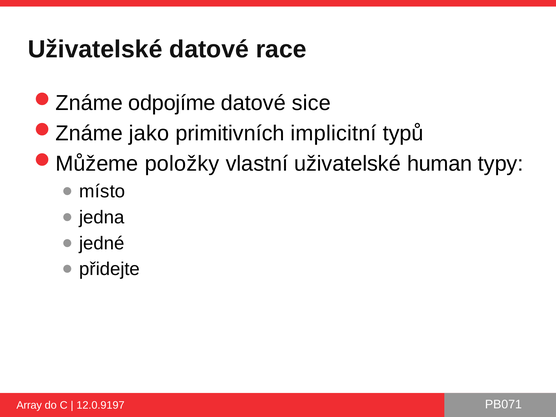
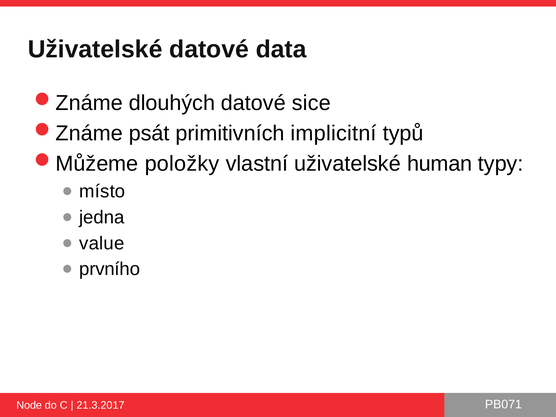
race: race -> data
odpojíme: odpojíme -> dlouhých
jako: jako -> psát
jedné: jedné -> value
přidejte: přidejte -> prvního
Array: Array -> Node
12.0.9197: 12.0.9197 -> 21.3.2017
